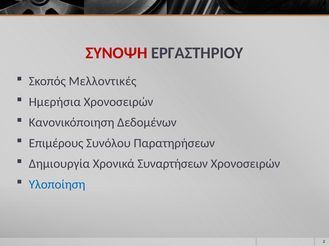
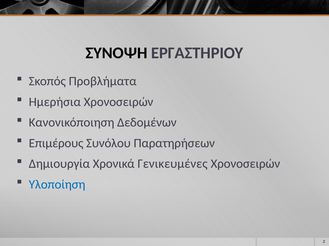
ΣΥΝΟΨΗ colour: red -> black
Μελλοντικές: Μελλοντικές -> Προβλήματα
Συναρτήσεων: Συναρτήσεων -> Γενικευμένες
